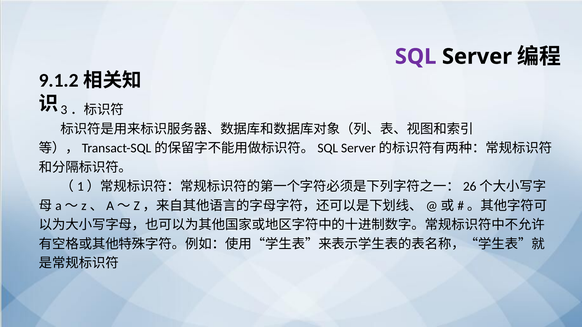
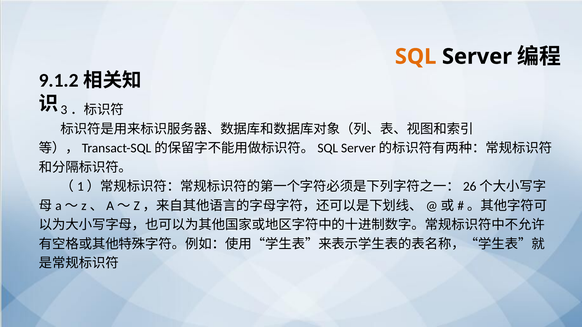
SQL colour: purple -> orange
